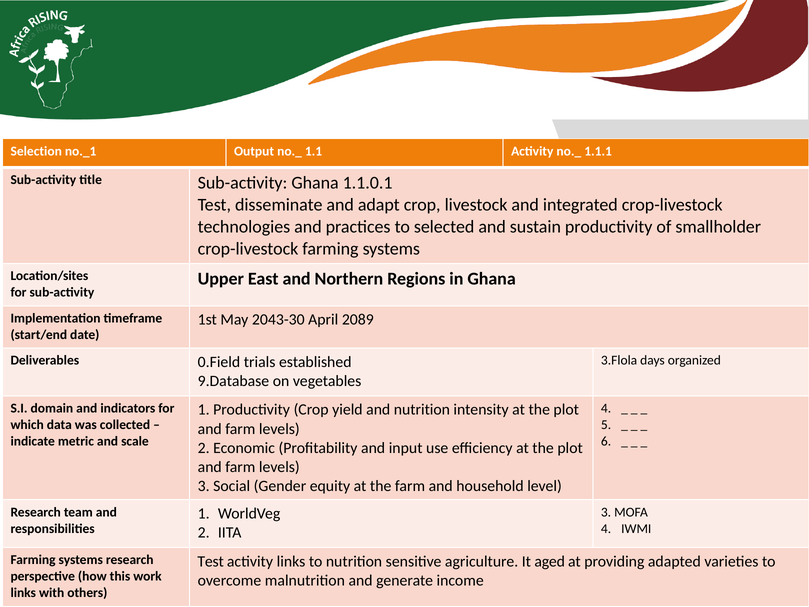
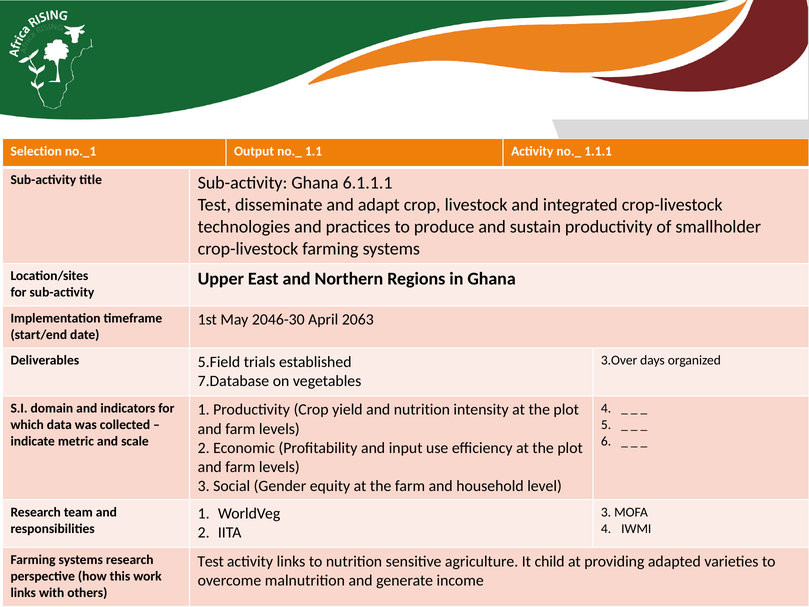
1.1.0.1: 1.1.0.1 -> 6.1.1.1
selected: selected -> produce
2043-30: 2043-30 -> 2046-30
2089: 2089 -> 2063
0.Field: 0.Field -> 5.Field
3.Flola: 3.Flola -> 3.Over
9.Database: 9.Database -> 7.Database
aged: aged -> child
